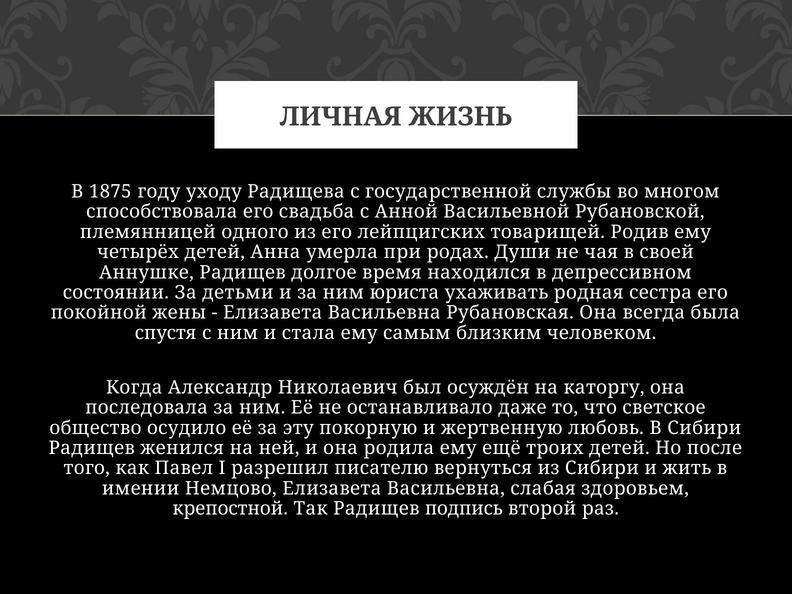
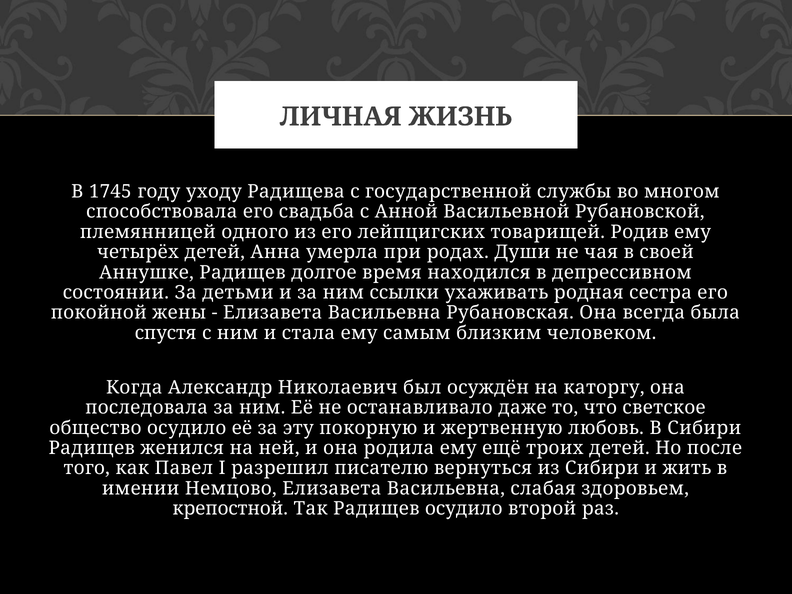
1875: 1875 -> 1745
юриста: юриста -> ссылки
Радищев подпись: подпись -> осудило
